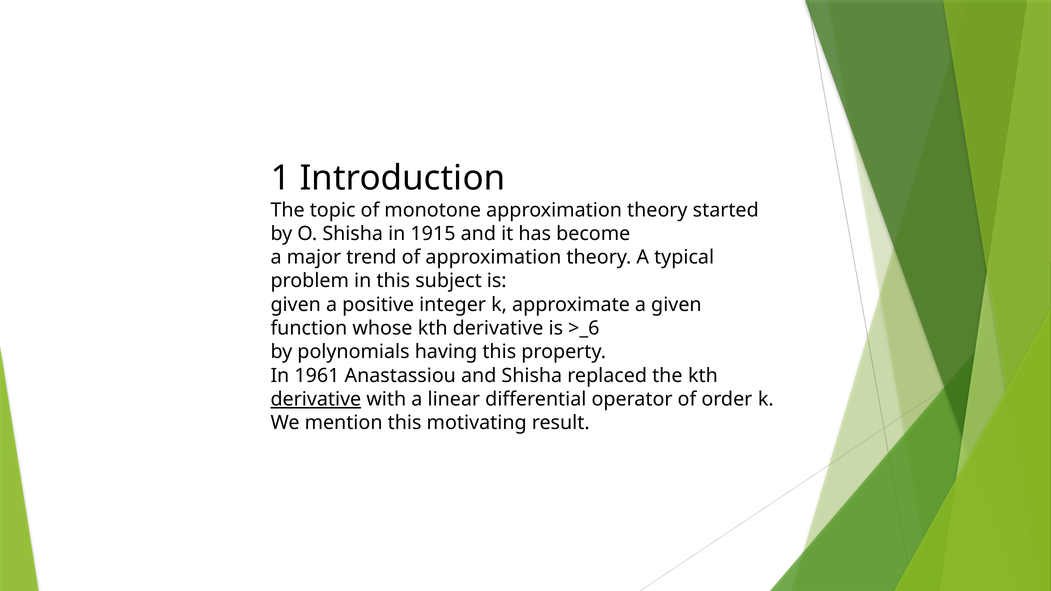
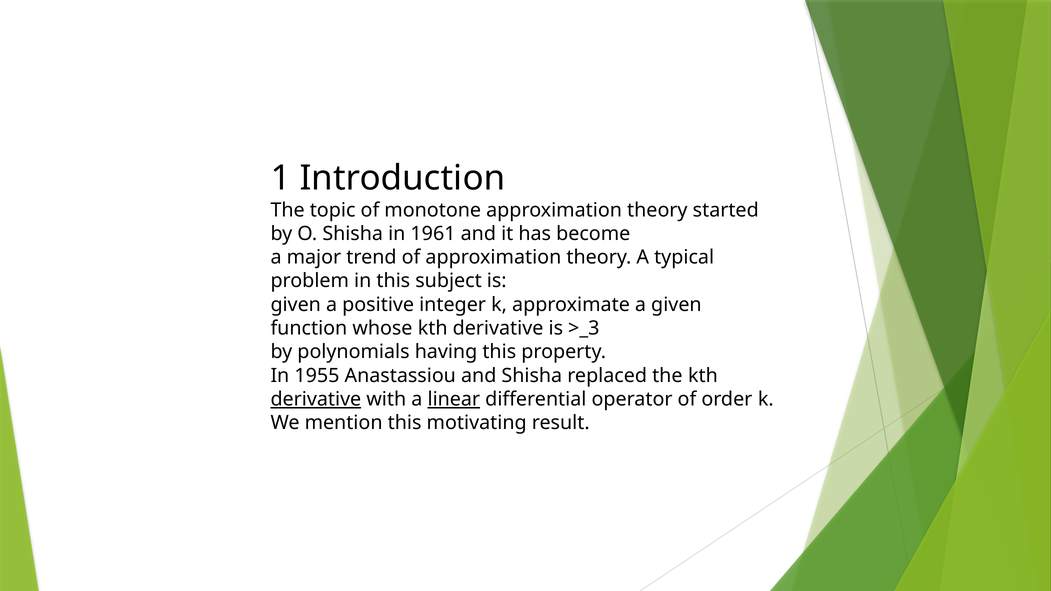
1915: 1915 -> 1961
>_6: >_6 -> >_3
1961: 1961 -> 1955
linear underline: none -> present
